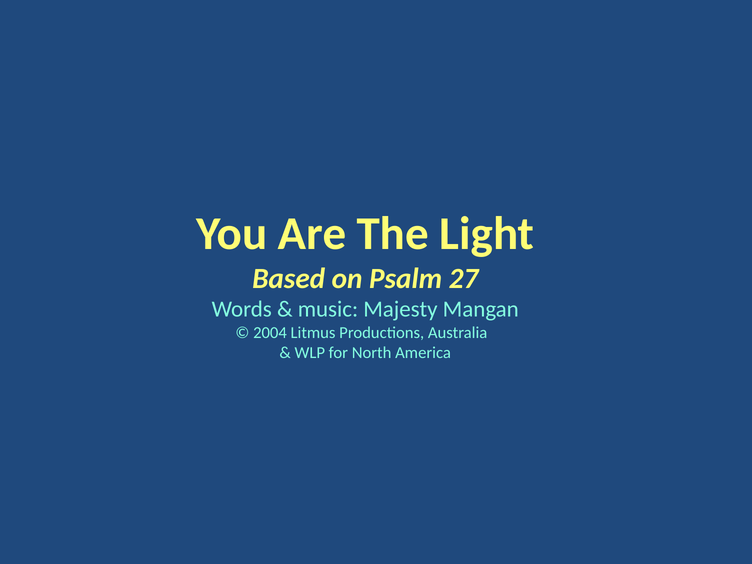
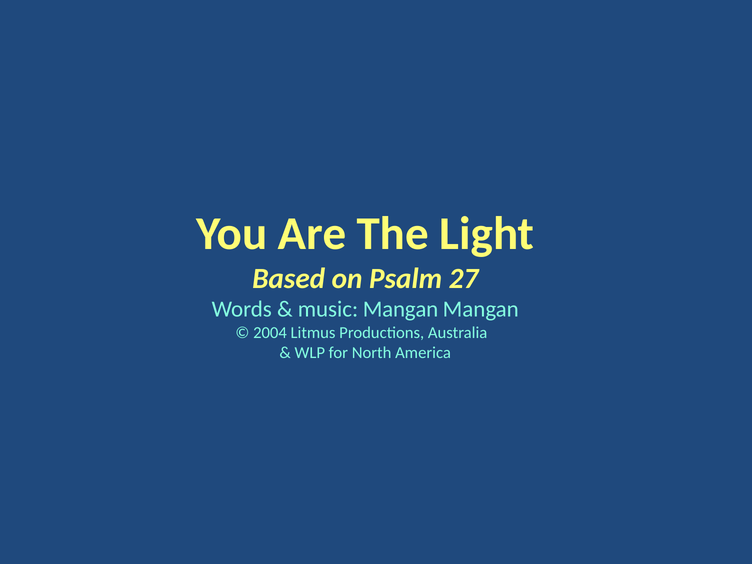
music Majesty: Majesty -> Mangan
